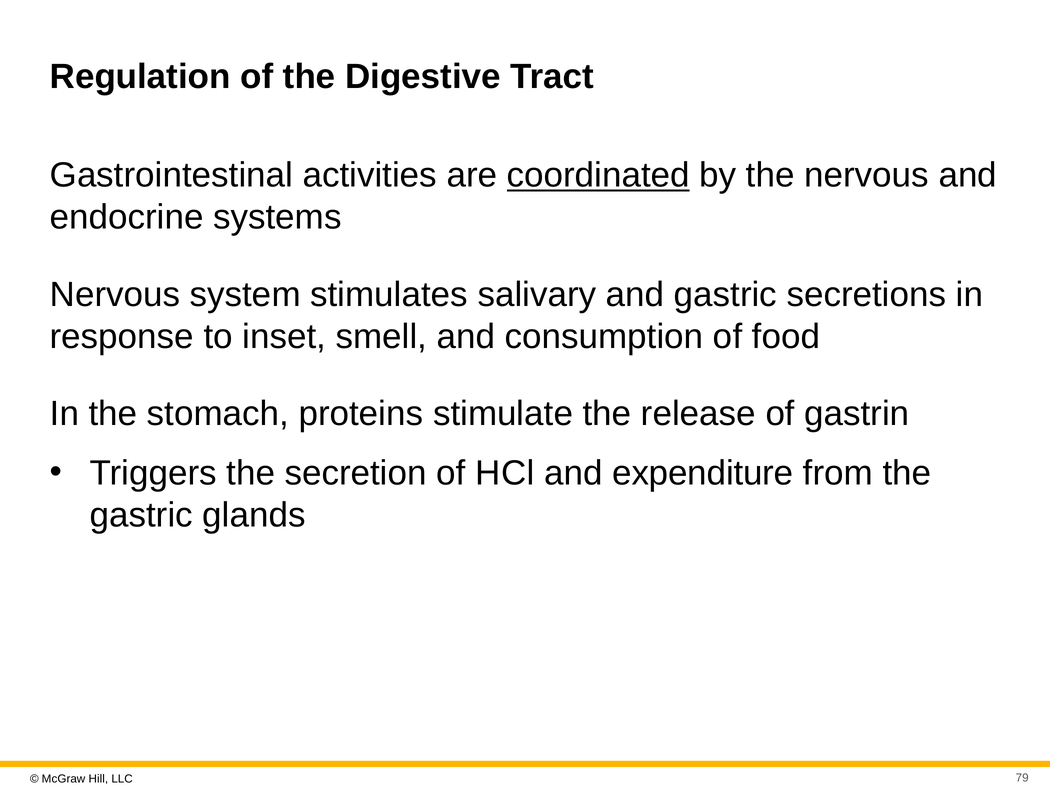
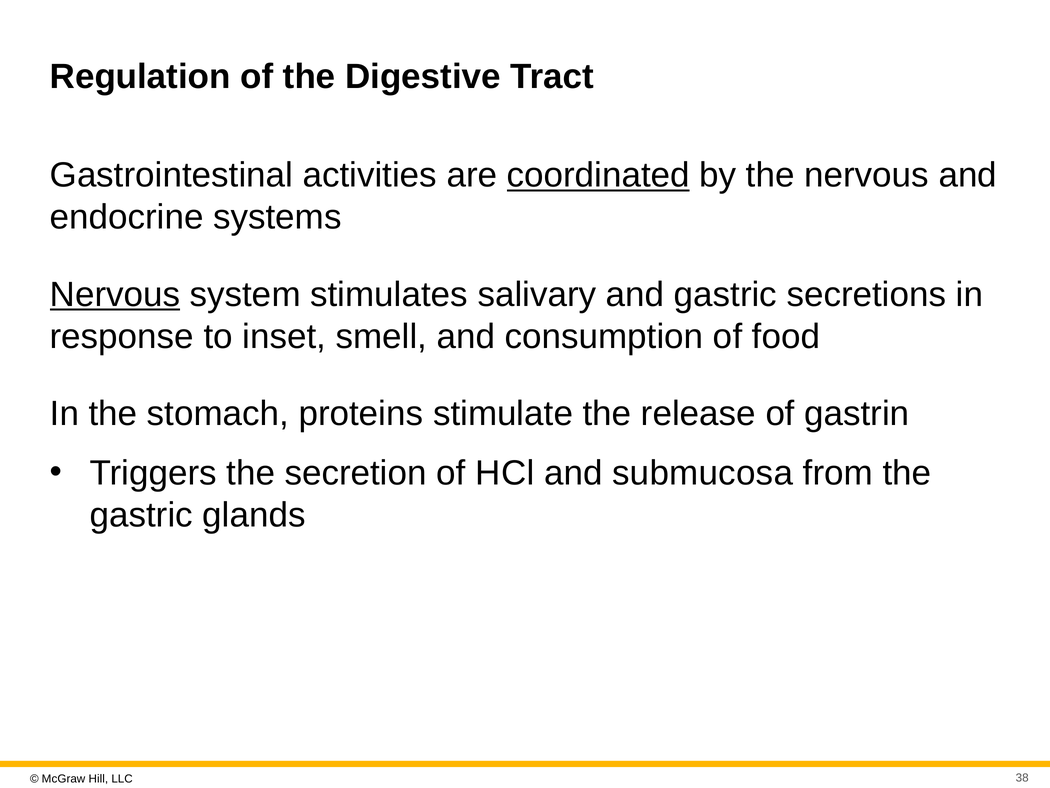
Nervous at (115, 294) underline: none -> present
expenditure: expenditure -> submucosa
79: 79 -> 38
